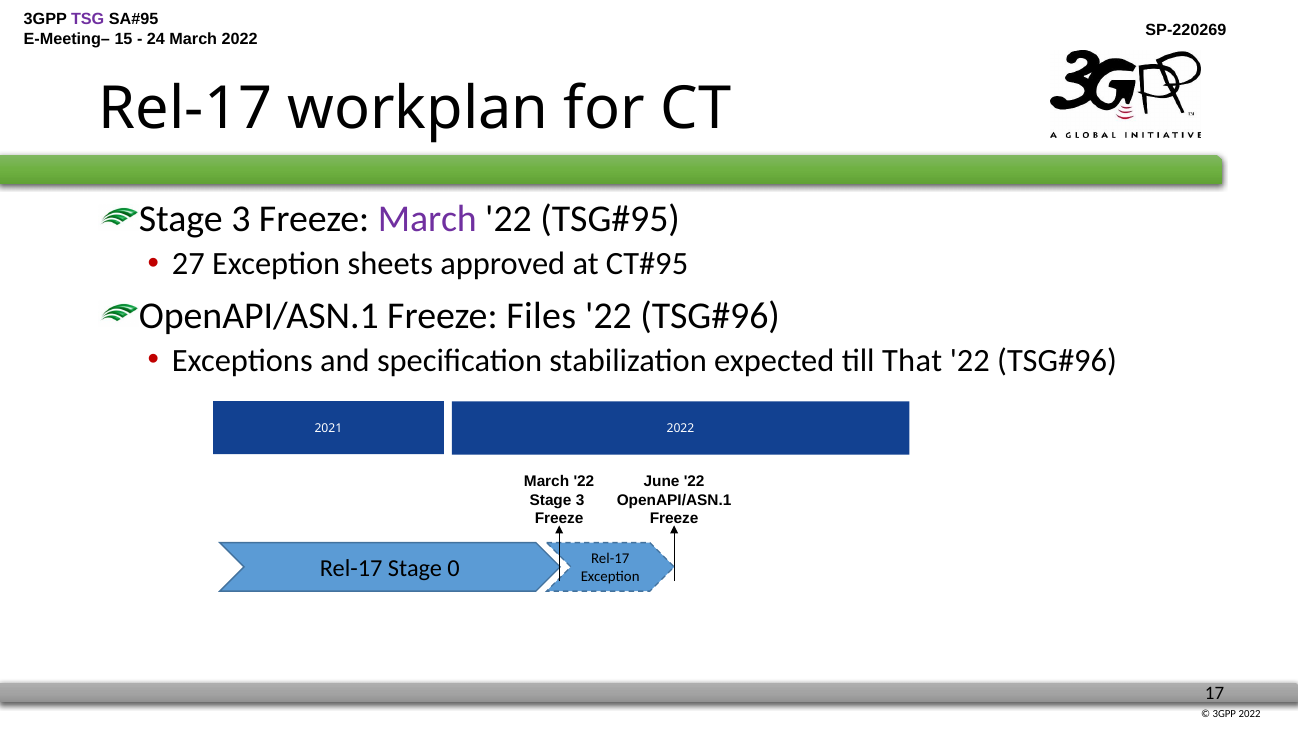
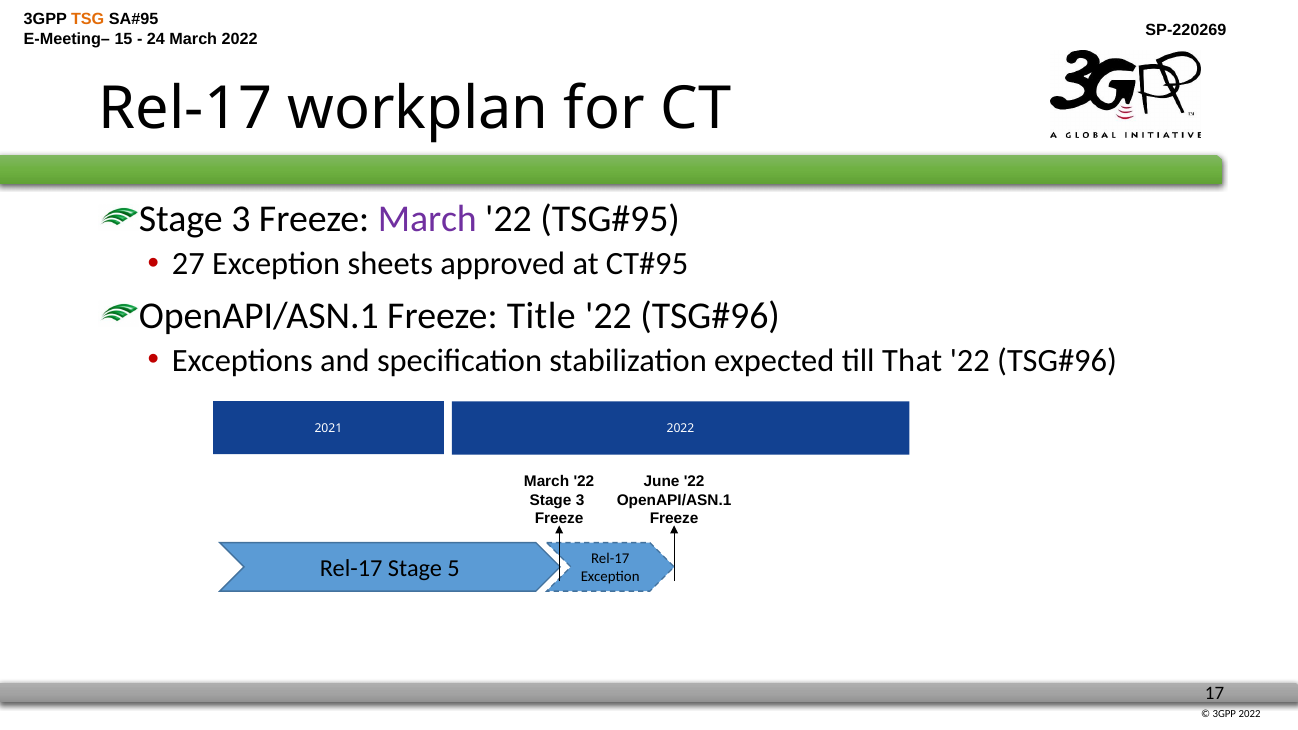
TSG colour: purple -> orange
Files: Files -> Title
0: 0 -> 5
